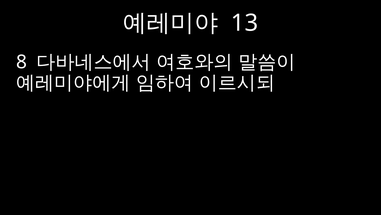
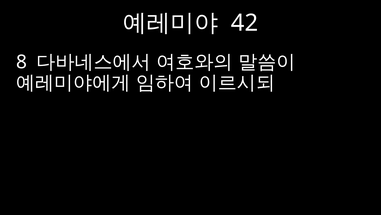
13: 13 -> 42
